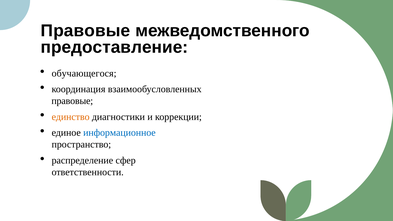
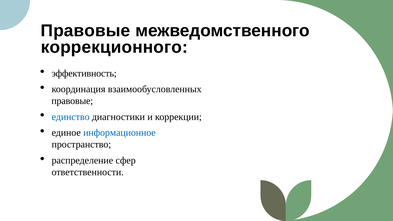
предоставление: предоставление -> коррекционного
обучающегося: обучающегося -> эффективность
единство colour: orange -> blue
